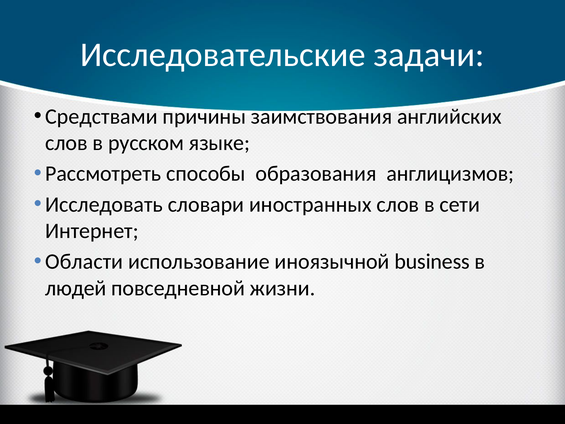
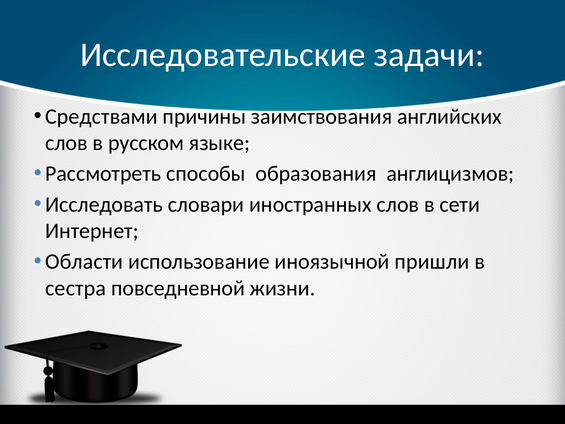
business: business -> пришли
людей: людей -> сестра
